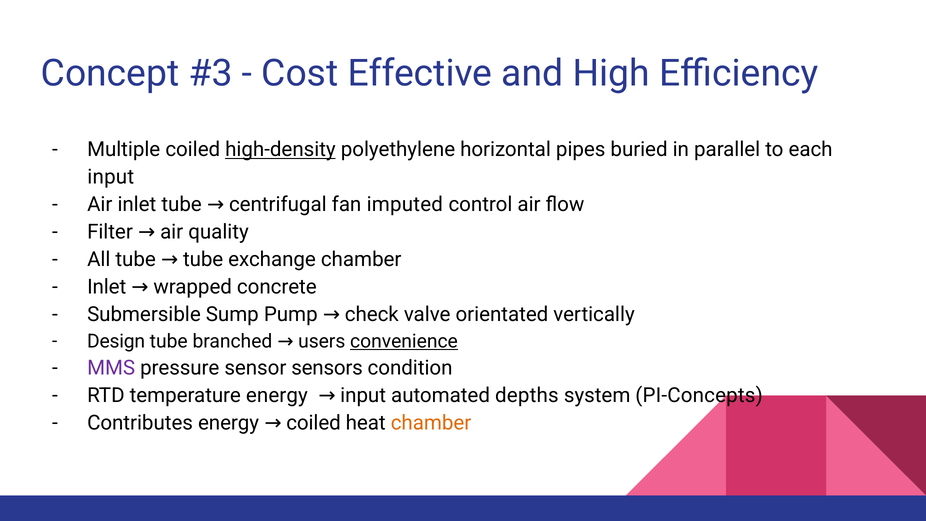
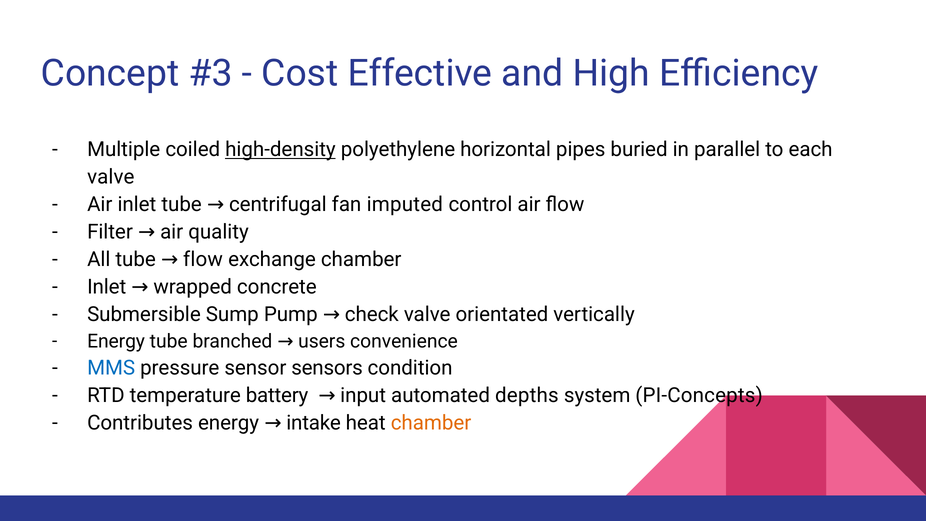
input at (111, 177): input -> valve
tube tube: tube -> flow
Design at (116, 341): Design -> Energy
convenience underline: present -> none
MMS colour: purple -> blue
temperature energy: energy -> battery
energy coiled: coiled -> intake
